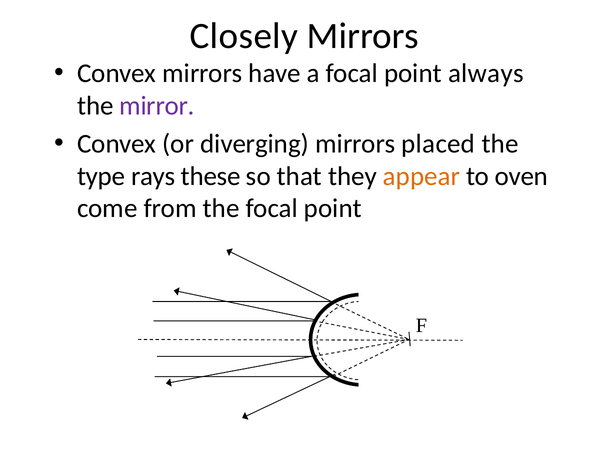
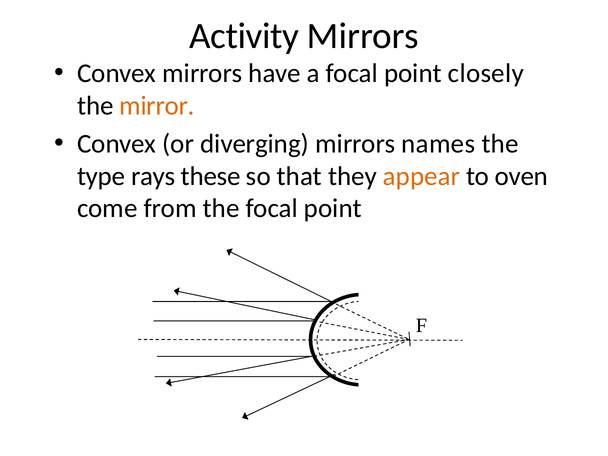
Closely: Closely -> Activity
always: always -> closely
mirror colour: purple -> orange
placed: placed -> names
